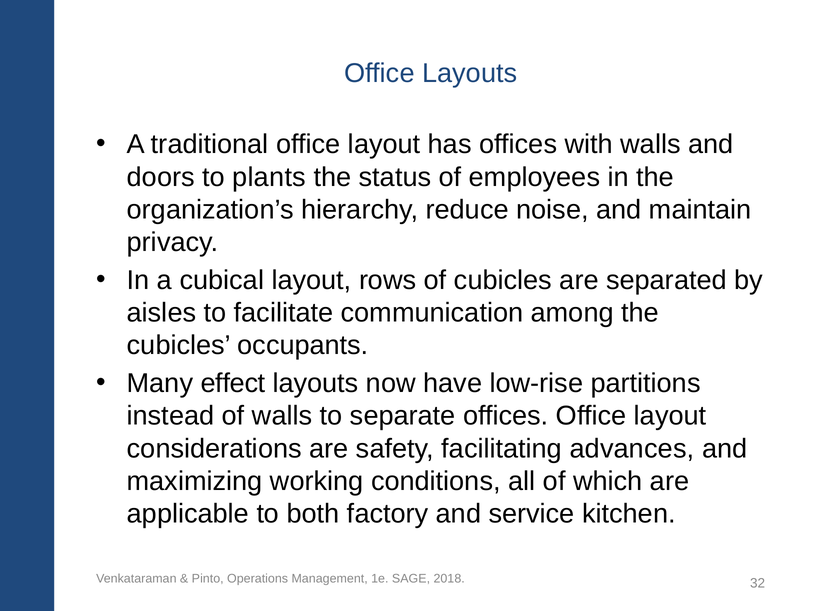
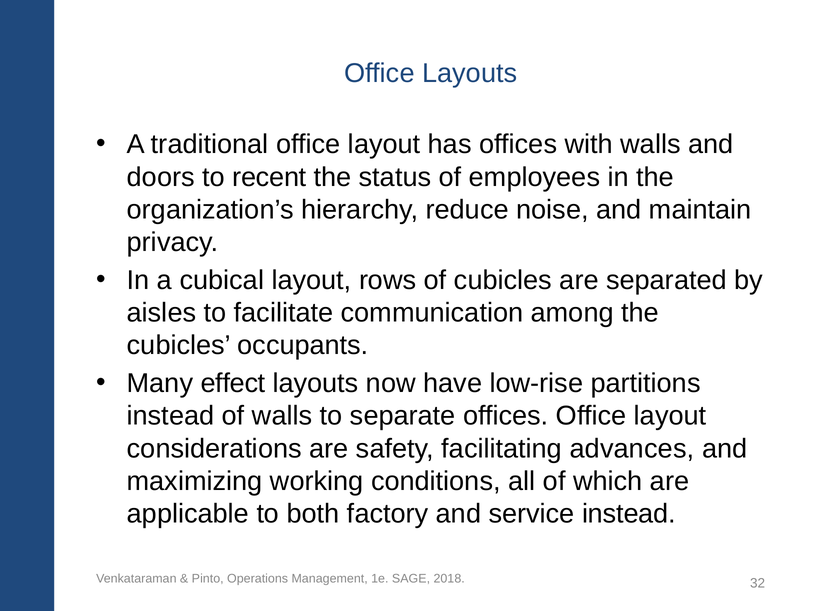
plants: plants -> recent
service kitchen: kitchen -> instead
